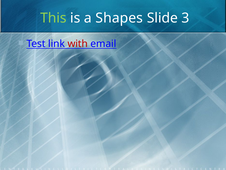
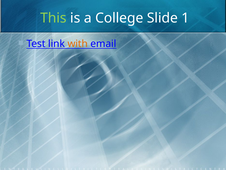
Shapes: Shapes -> College
3: 3 -> 1
with colour: red -> orange
